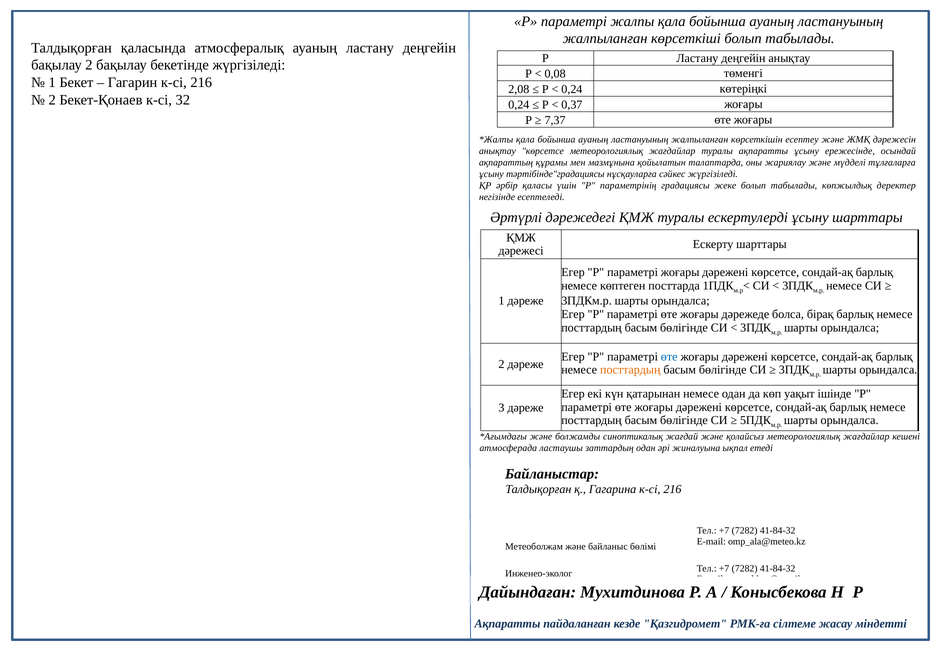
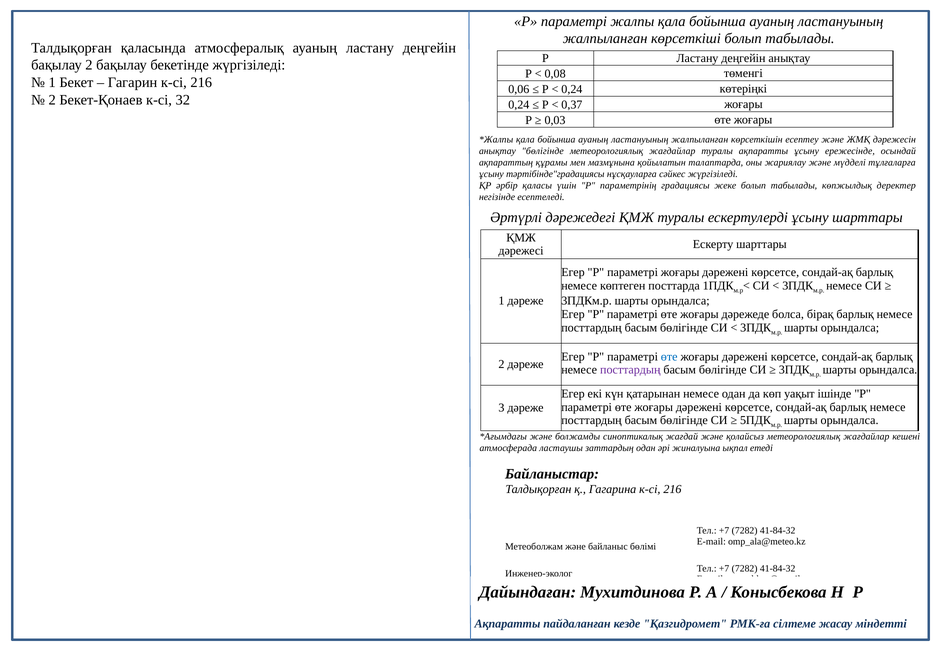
2,08: 2,08 -> 0,06
7,37: 7,37 -> 0,03
анықтау көрсетсе: көрсетсе -> бөлігінде
посттардың at (630, 370) colour: orange -> purple
